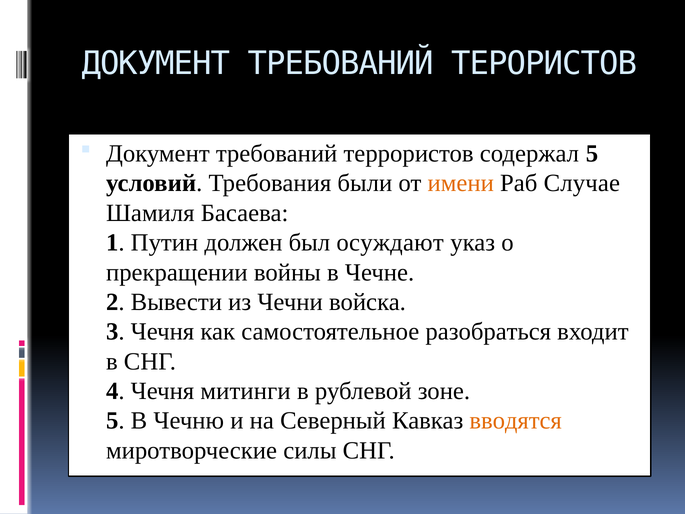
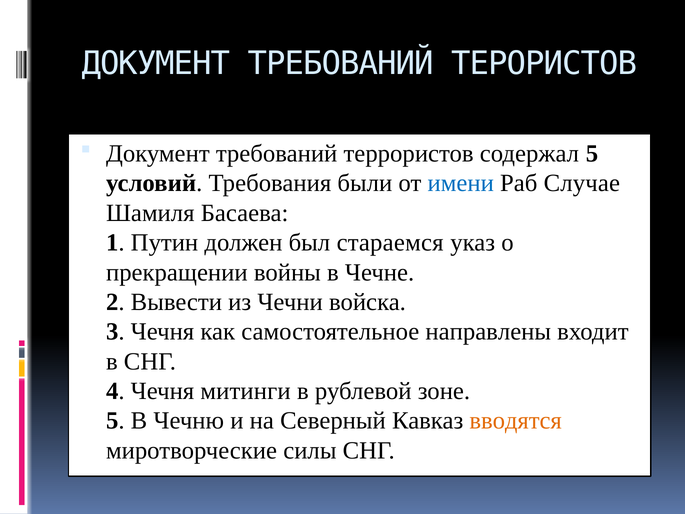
имени colour: orange -> blue
осуждают: осуждают -> стараемся
разобраться: разобраться -> направлены
